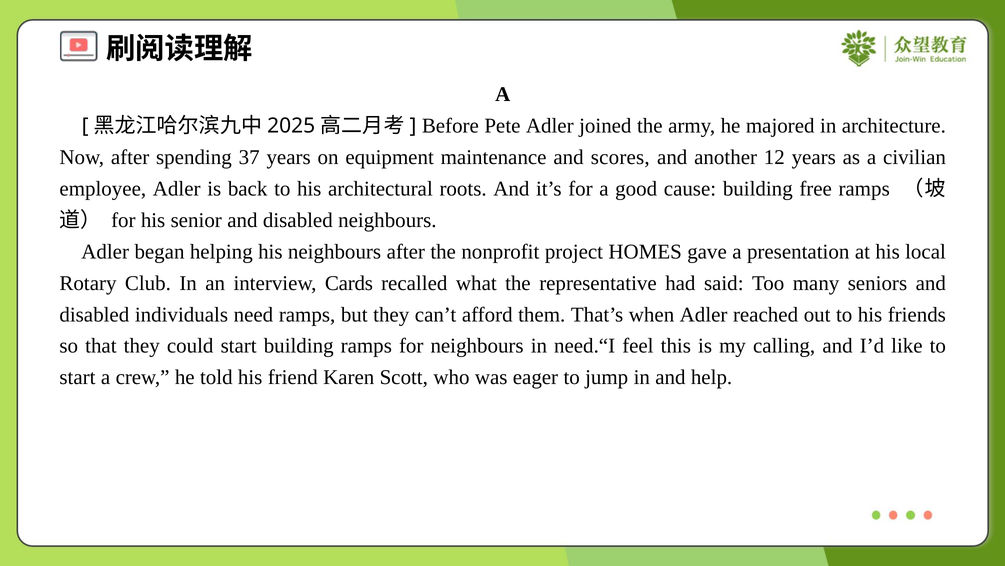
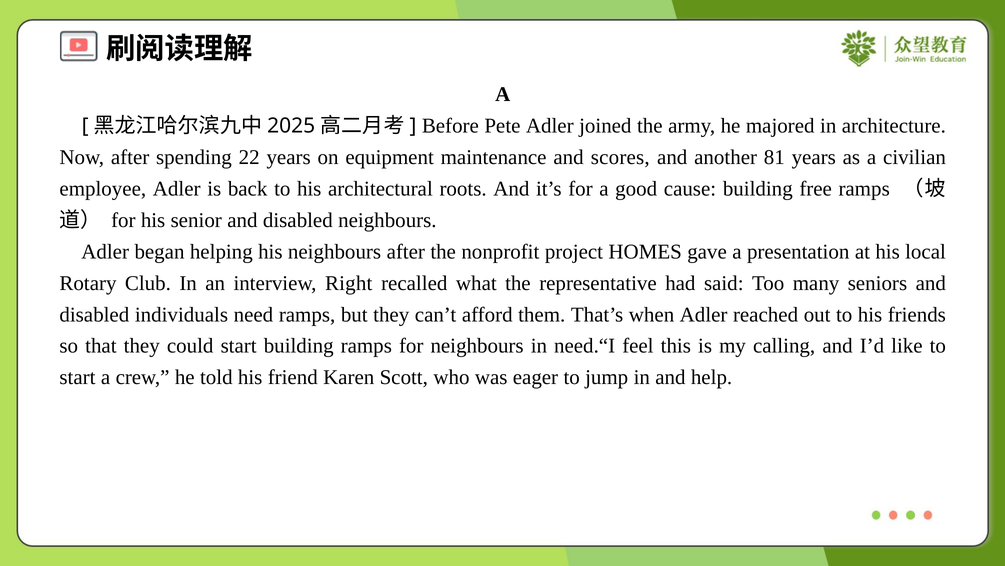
37: 37 -> 22
12: 12 -> 81
Cards: Cards -> Right
